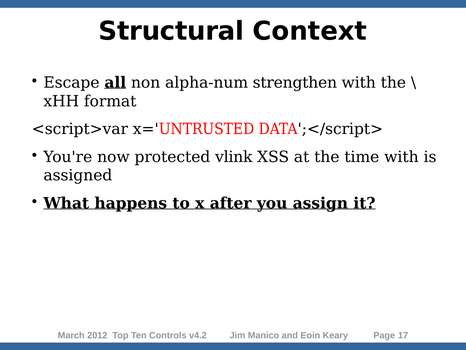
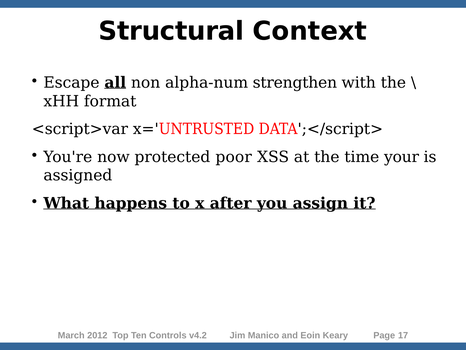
vlink: vlink -> poor
time with: with -> your
